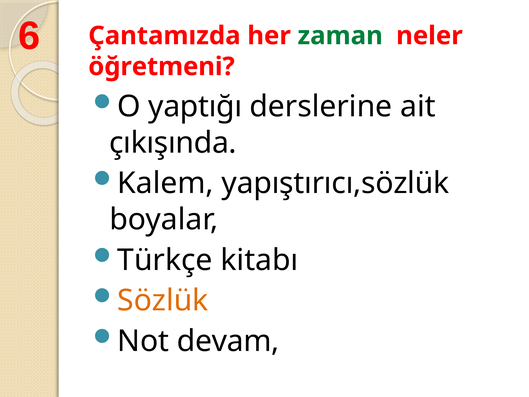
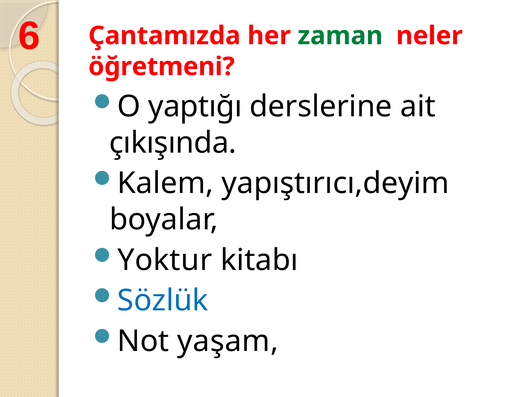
yapıştırıcı,sözlük: yapıştırıcı,sözlük -> yapıştırıcı,deyim
Türkçe: Türkçe -> Yoktur
Sözlük colour: orange -> blue
devam: devam -> yaşam
